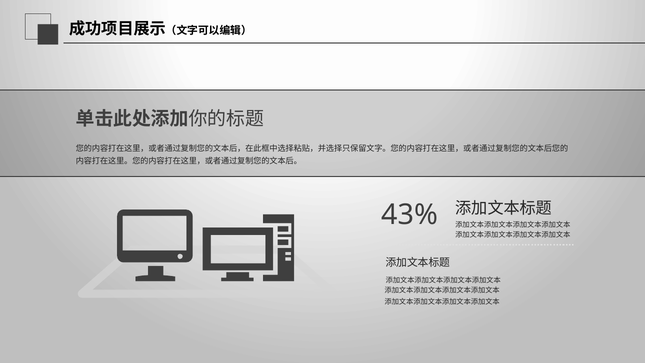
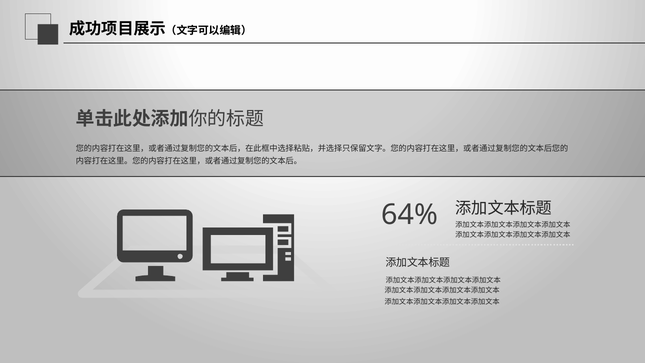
43%: 43% -> 64%
